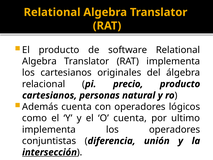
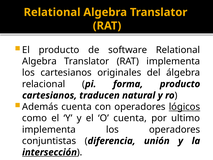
precio: precio -> forma
personas: personas -> traducen
lógicos underline: none -> present
